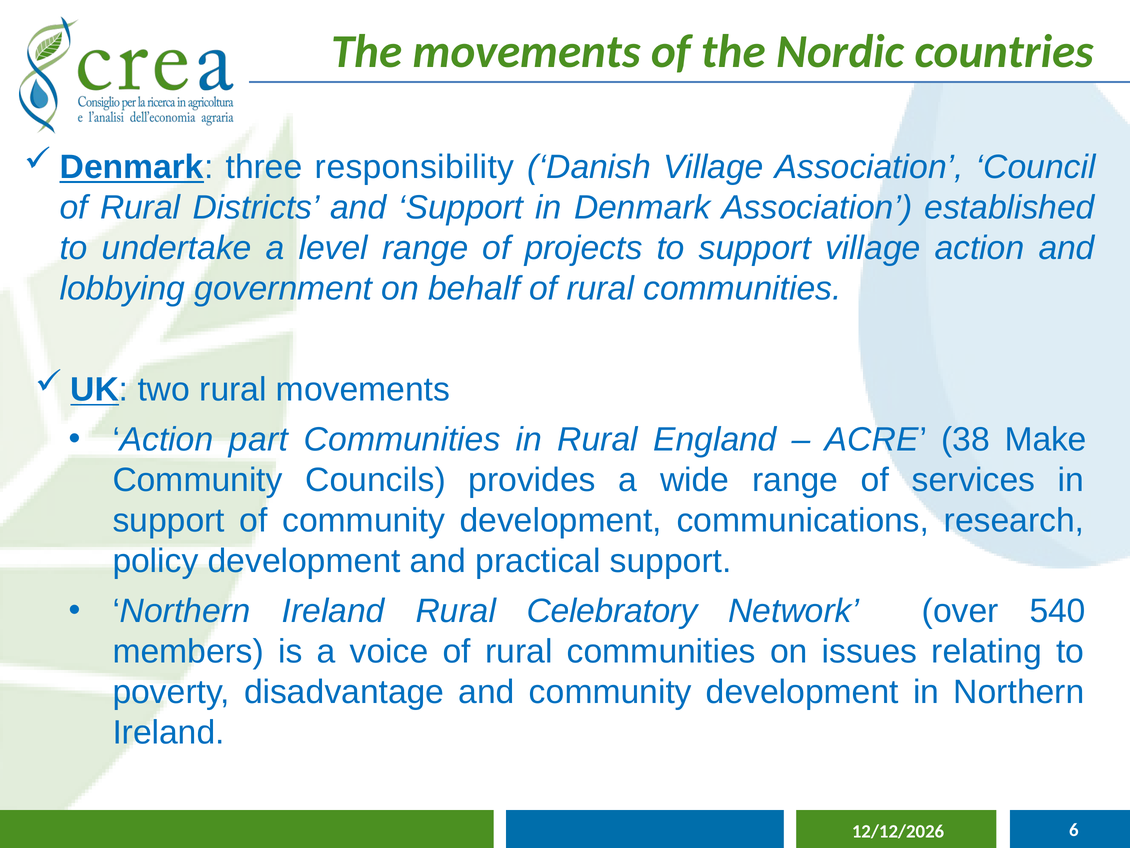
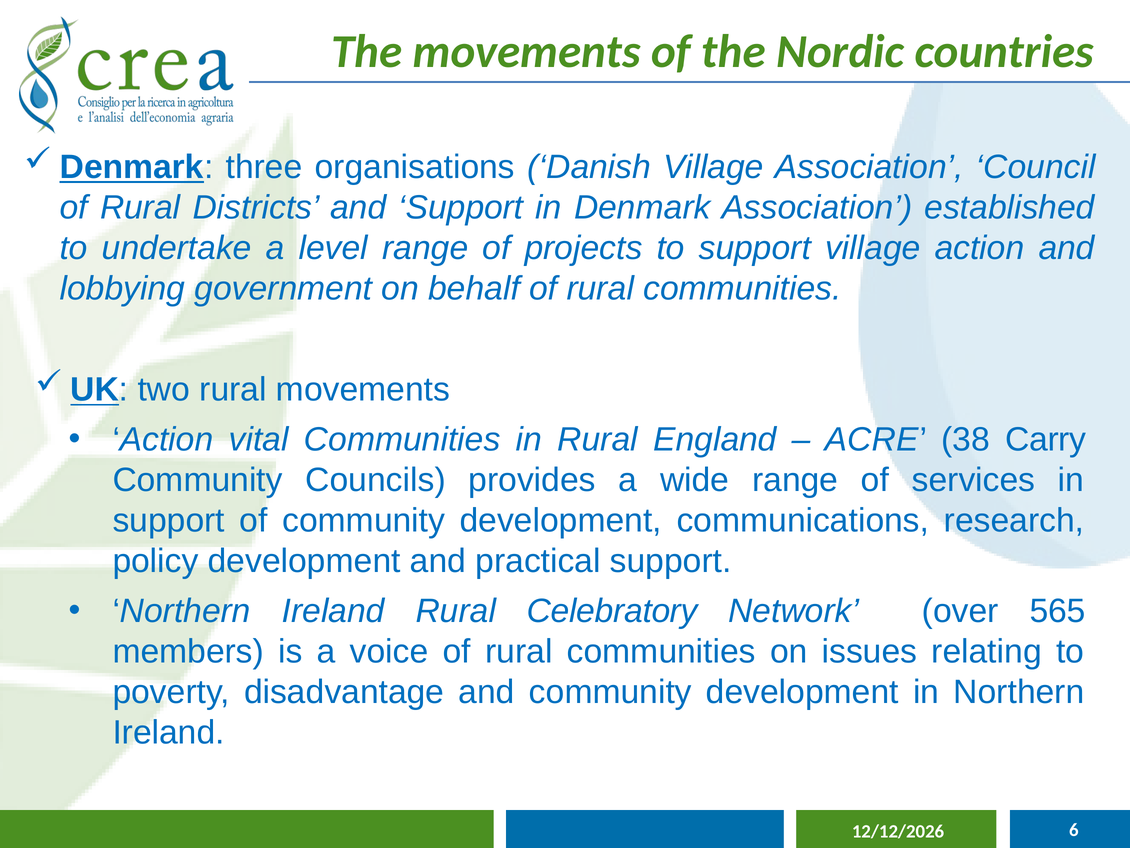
responsibility: responsibility -> organisations
part: part -> vital
Make: Make -> Carry
540: 540 -> 565
